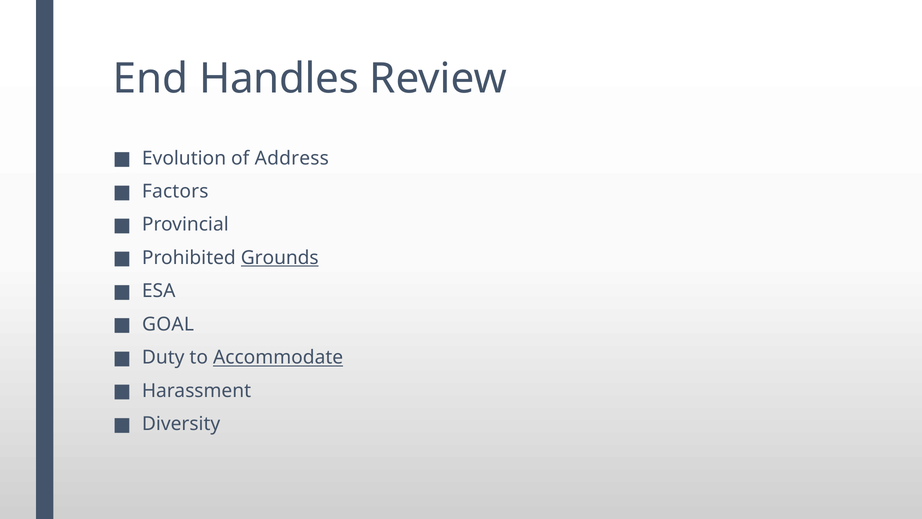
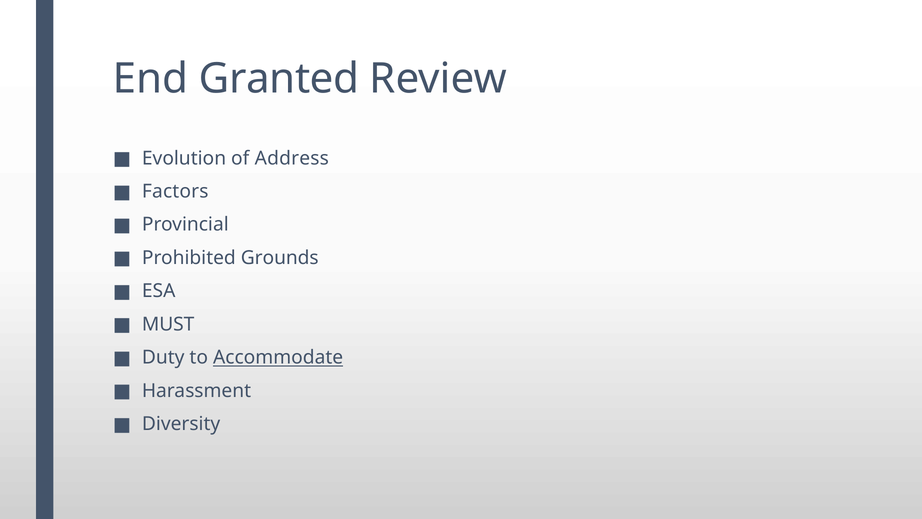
Handles: Handles -> Granted
Grounds underline: present -> none
GOAL: GOAL -> MUST
